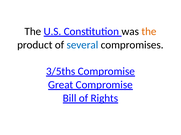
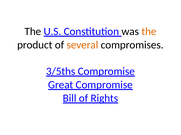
several colour: blue -> orange
